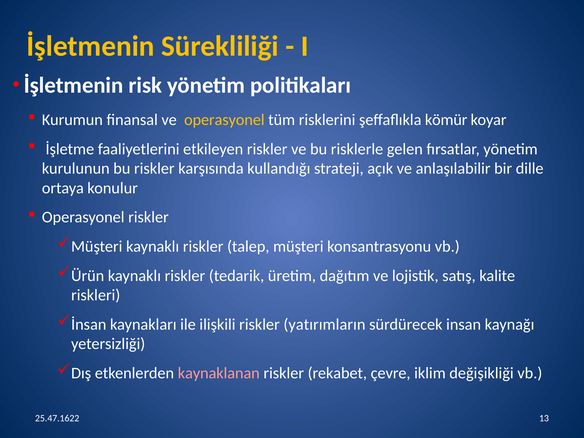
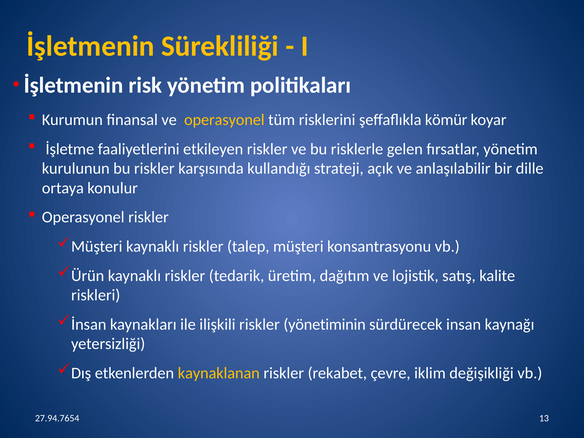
yatırımların: yatırımların -> yönetiminin
kaynaklanan colour: pink -> yellow
25.47.1622: 25.47.1622 -> 27.94.7654
